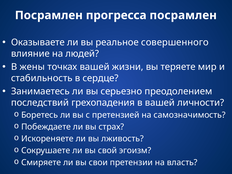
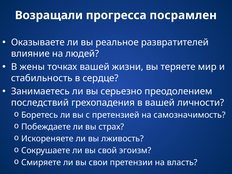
Посрамлен at (49, 15): Посрамлен -> Возращали
совершенного: совершенного -> развратителей
